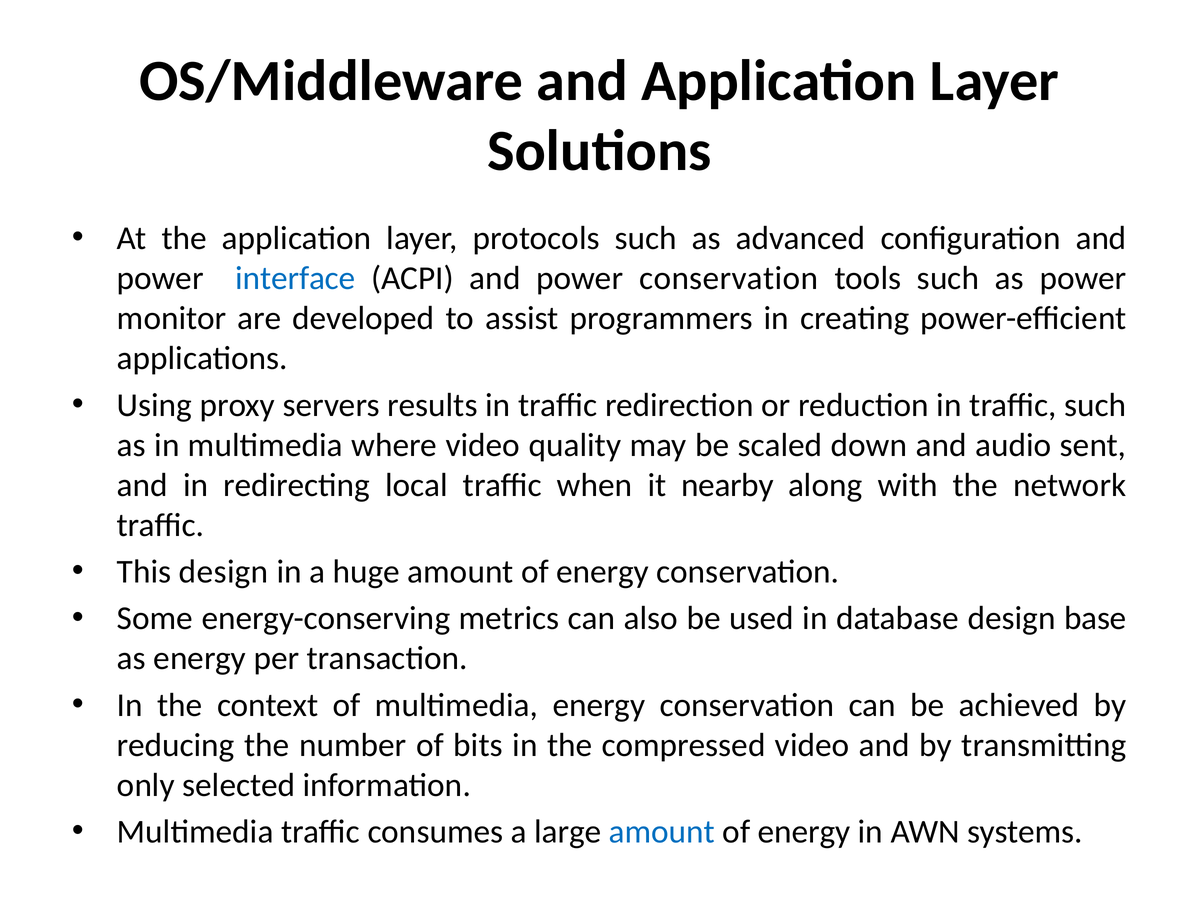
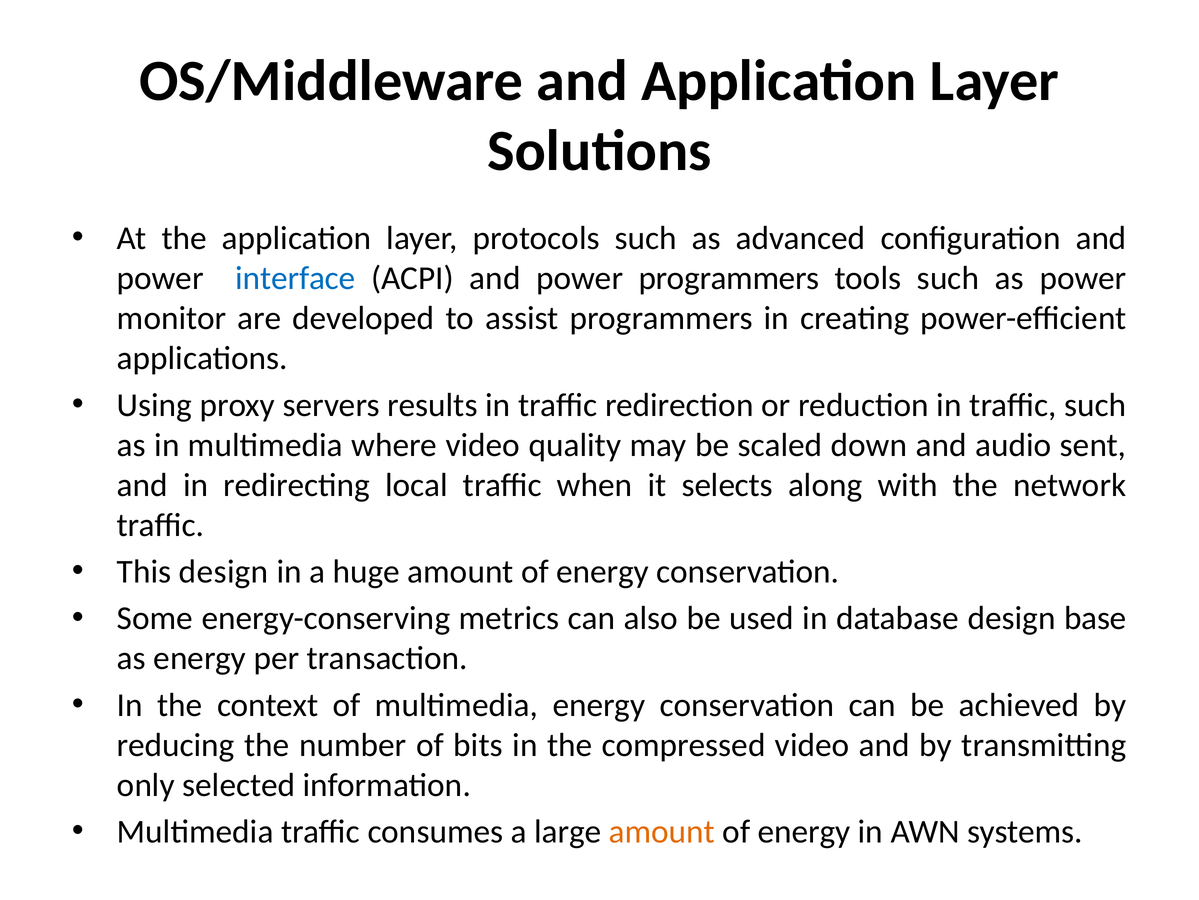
power conservation: conservation -> programmers
nearby: nearby -> selects
amount at (662, 831) colour: blue -> orange
